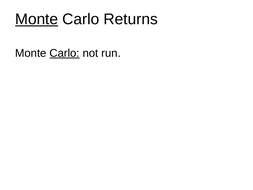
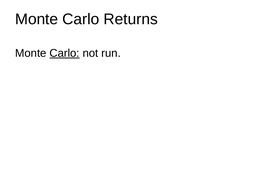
Monte at (37, 19) underline: present -> none
